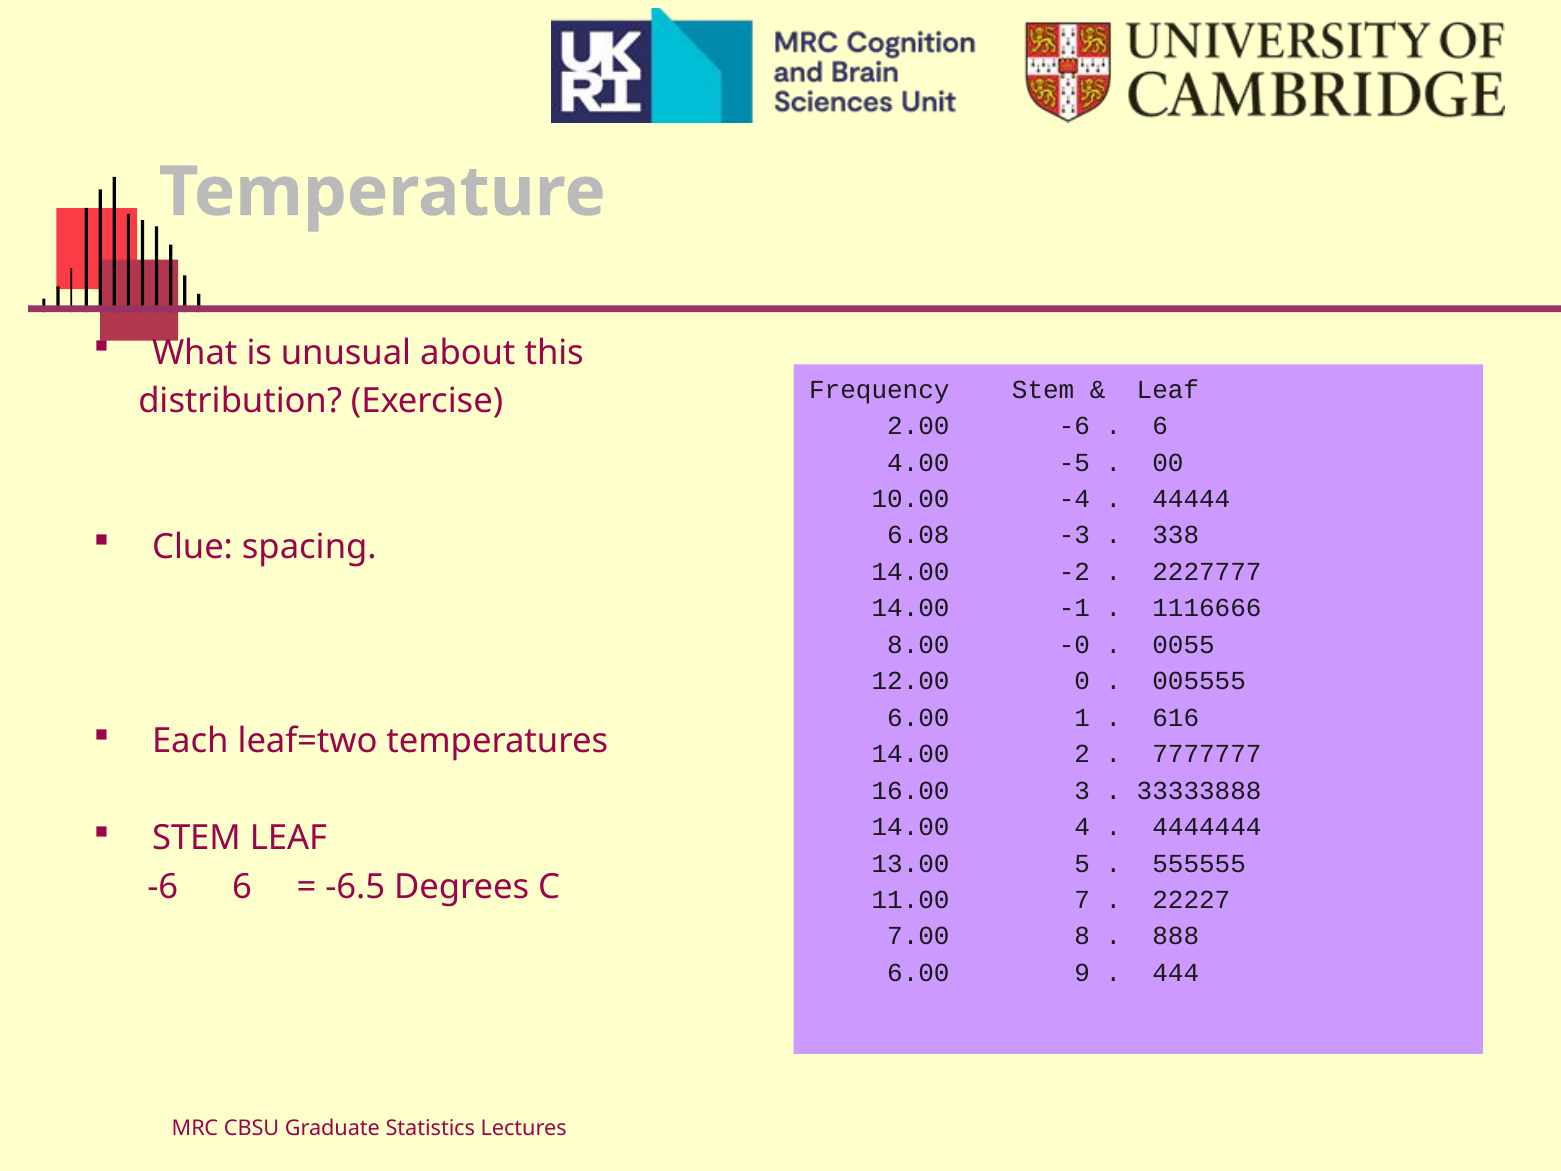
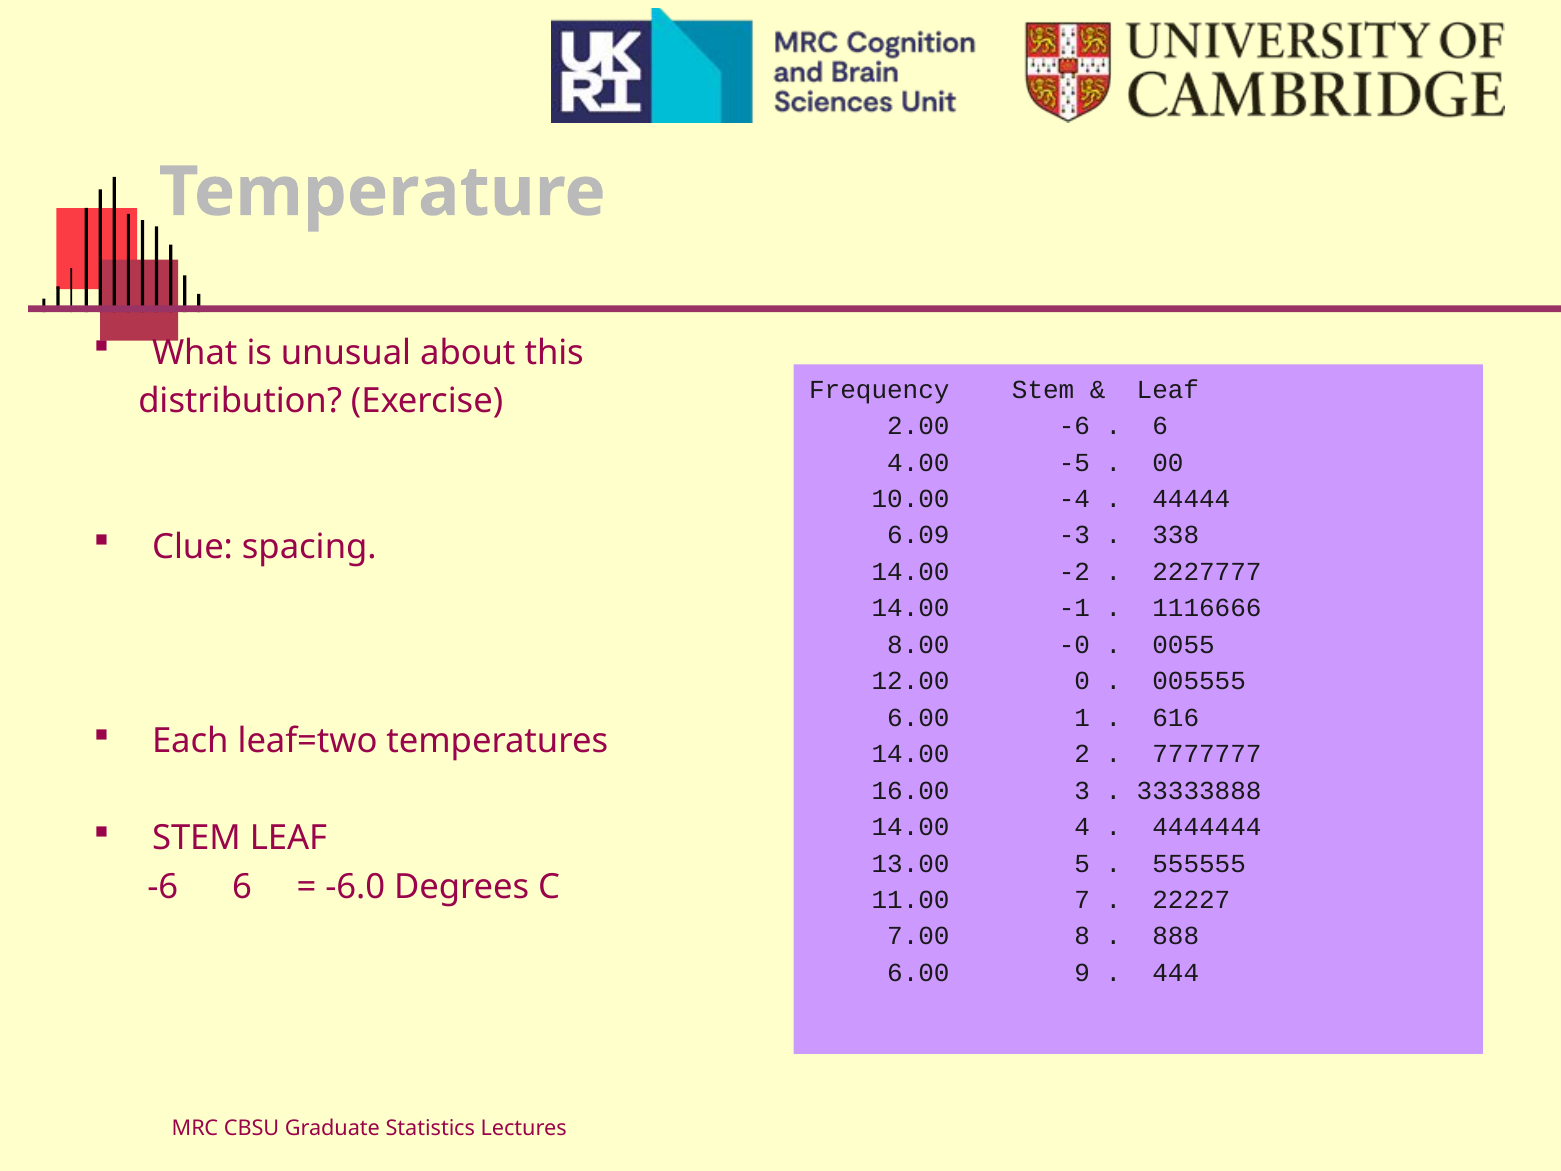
6.08: 6.08 -> 6.09
-6.5: -6.5 -> -6.0
